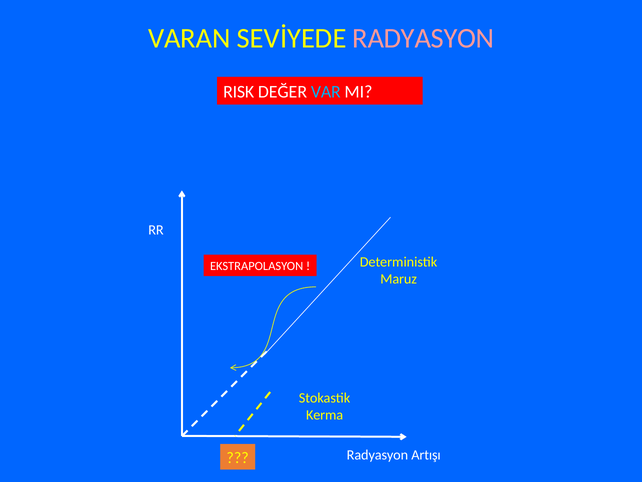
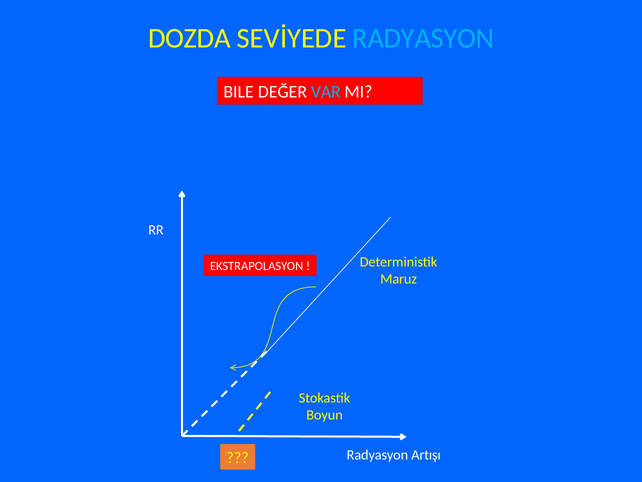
VARAN: VARAN -> DOZDA
RADYASYON at (423, 38) colour: pink -> light blue
RISK: RISK -> BILE
Kerma: Kerma -> Boyun
